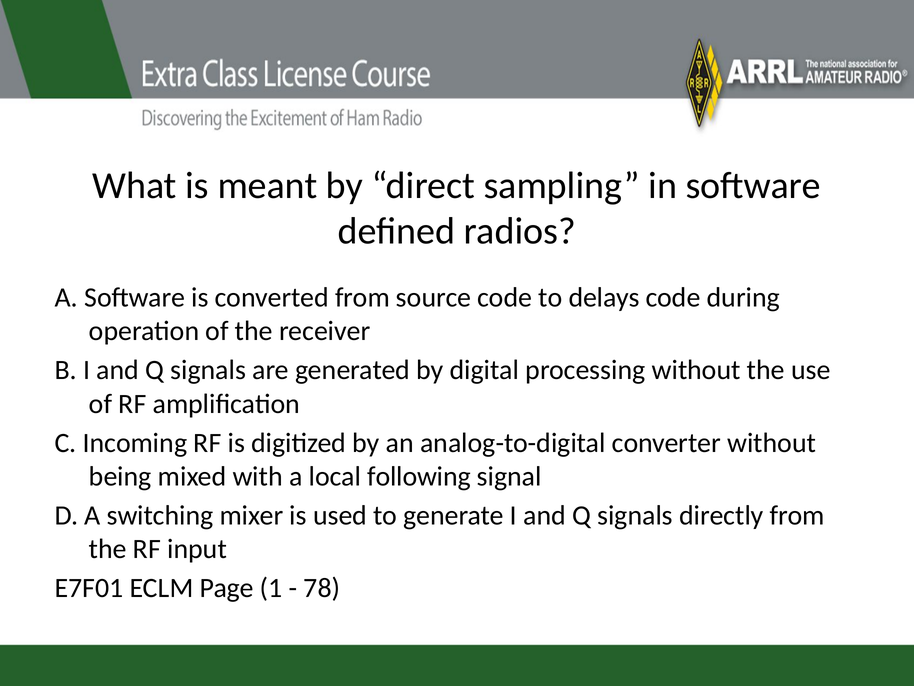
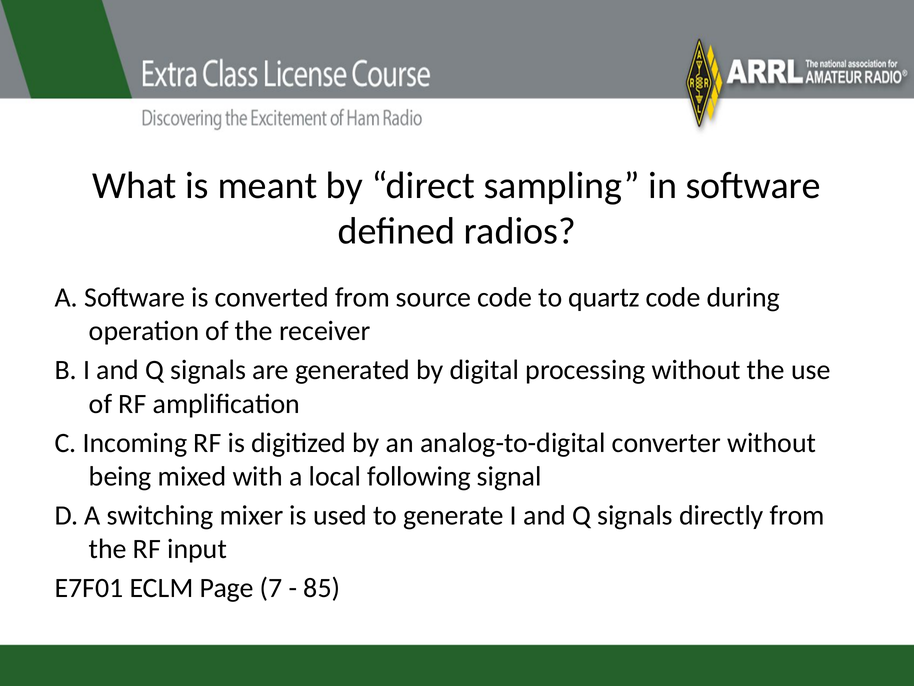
delays: delays -> quartz
1: 1 -> 7
78: 78 -> 85
